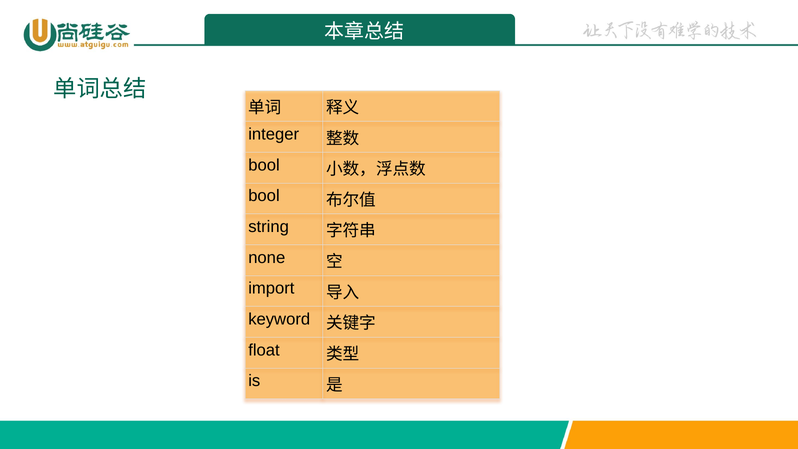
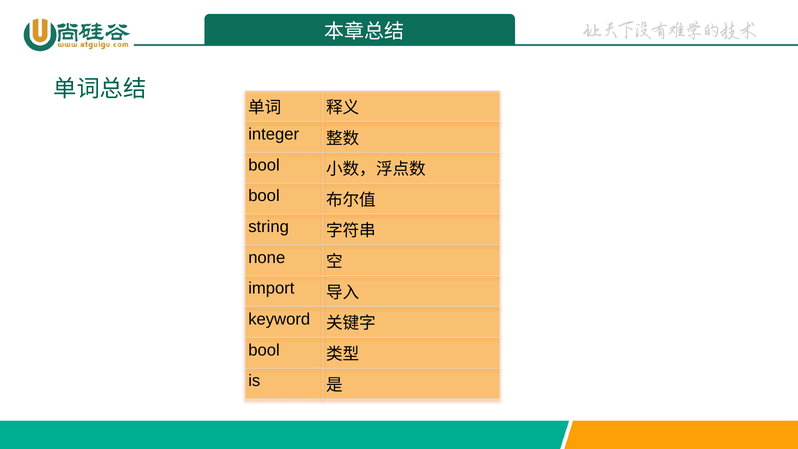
float at (264, 350): float -> bool
